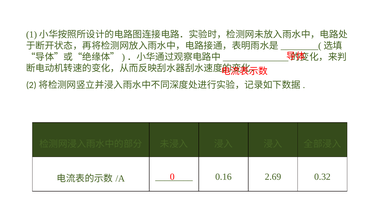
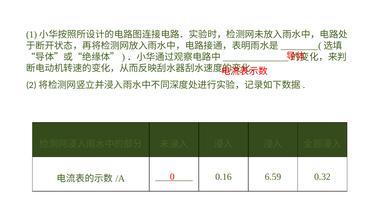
2.69: 2.69 -> 6.59
